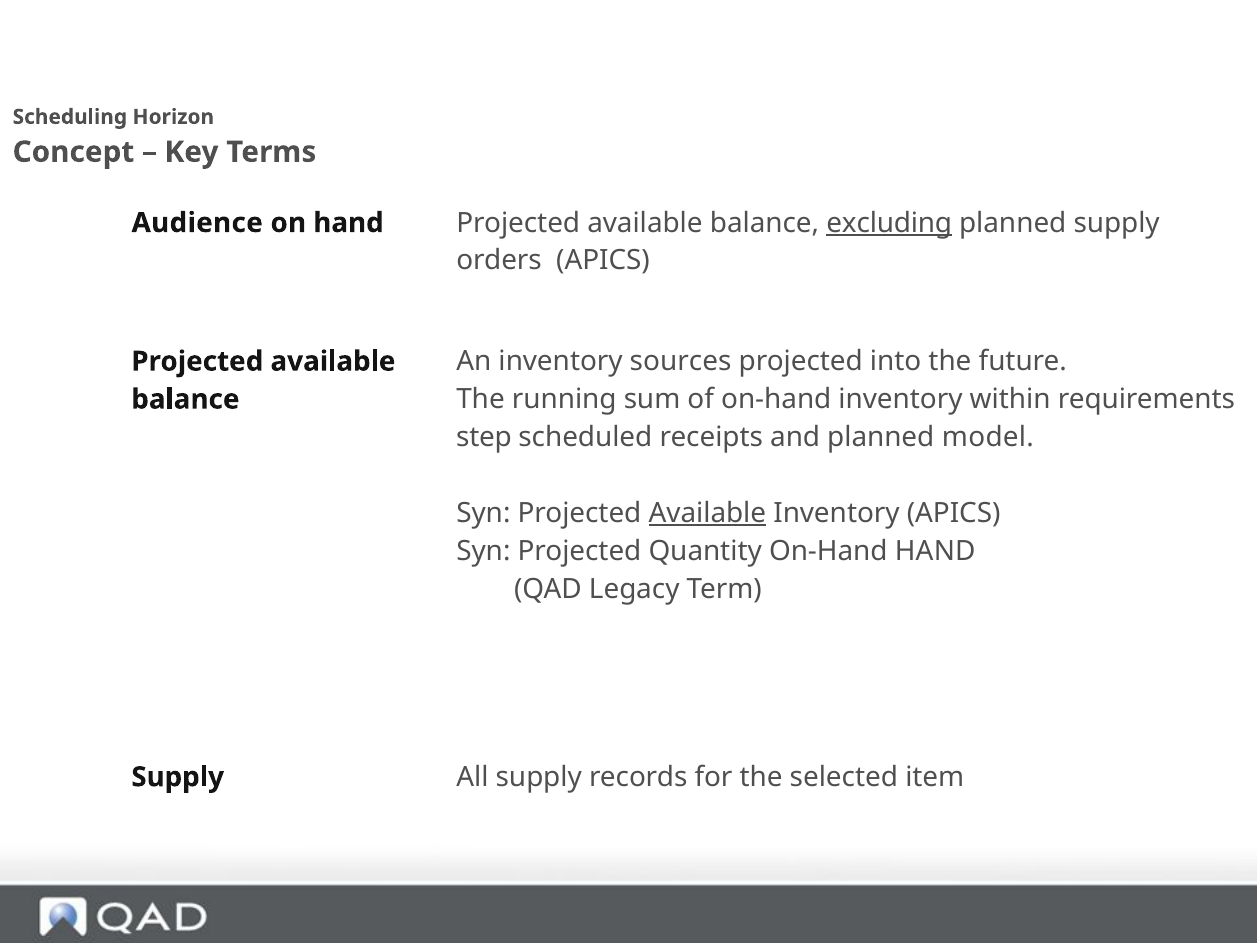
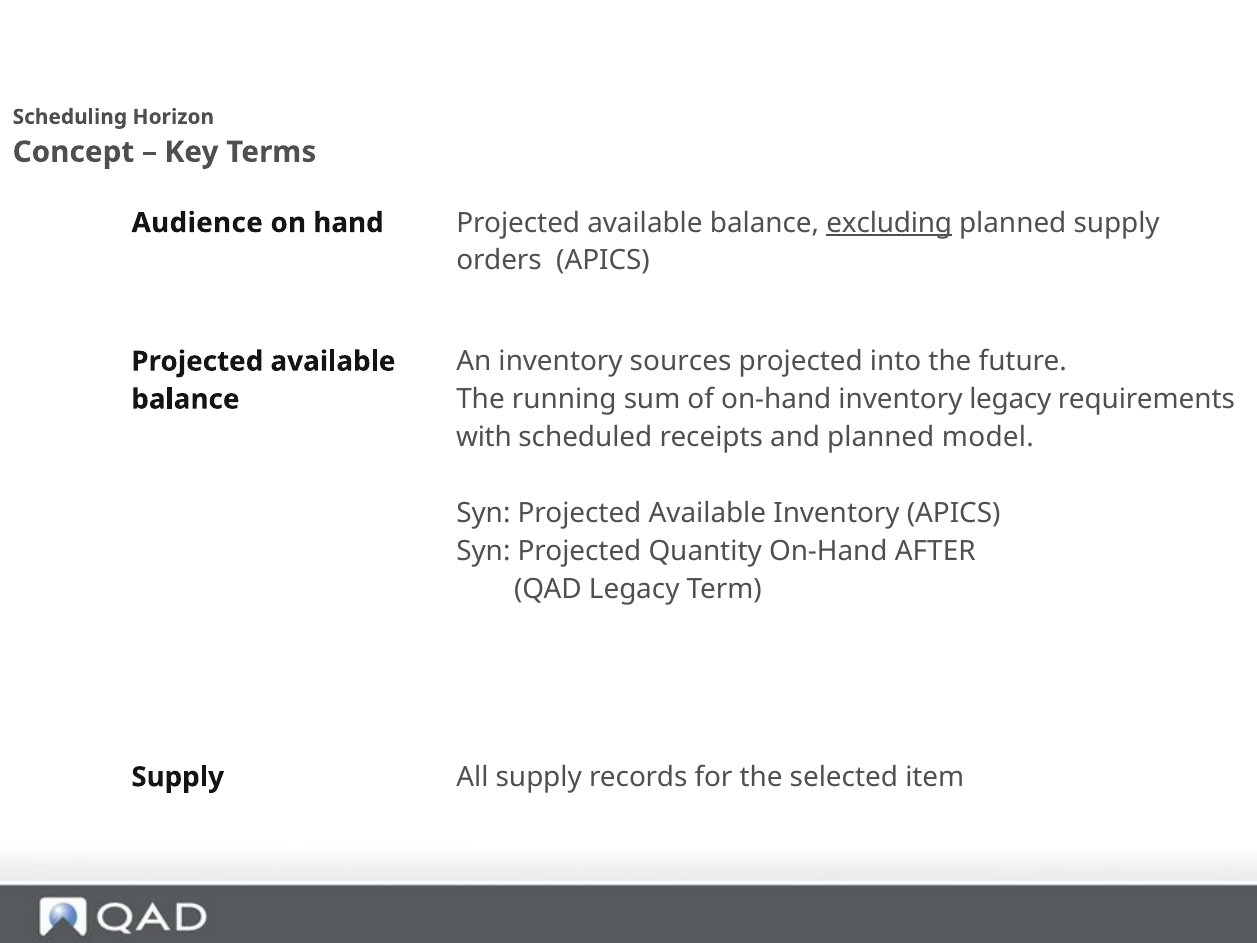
inventory within: within -> legacy
step: step -> with
Available at (707, 513) underline: present -> none
On-Hand HAND: HAND -> AFTER
